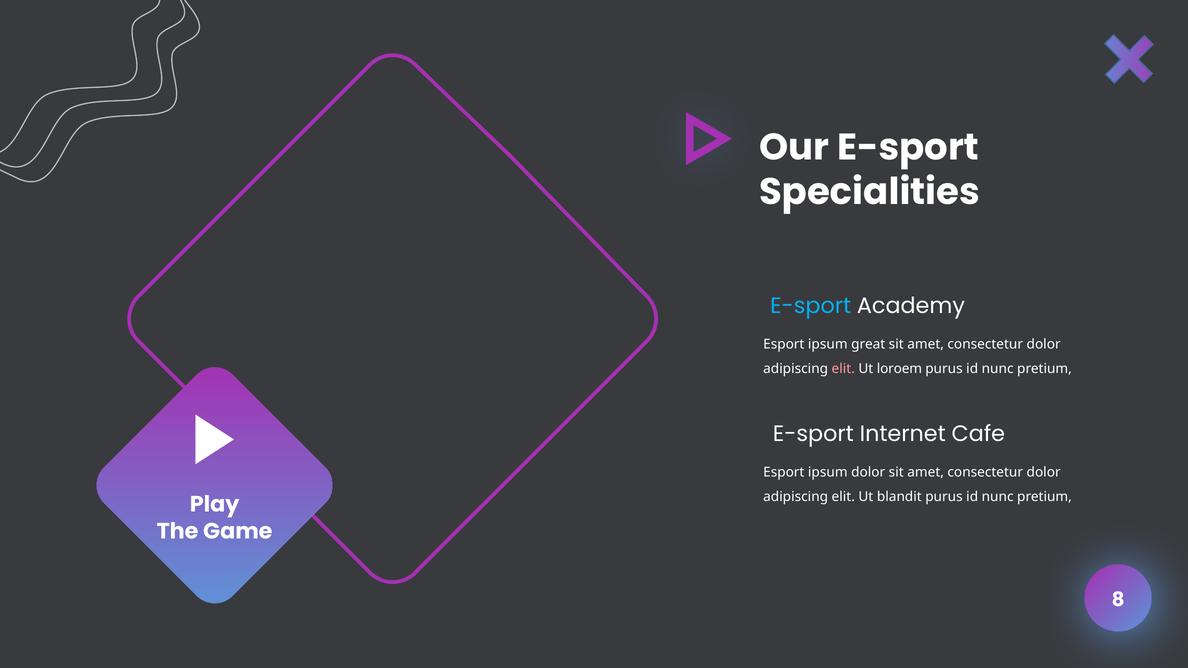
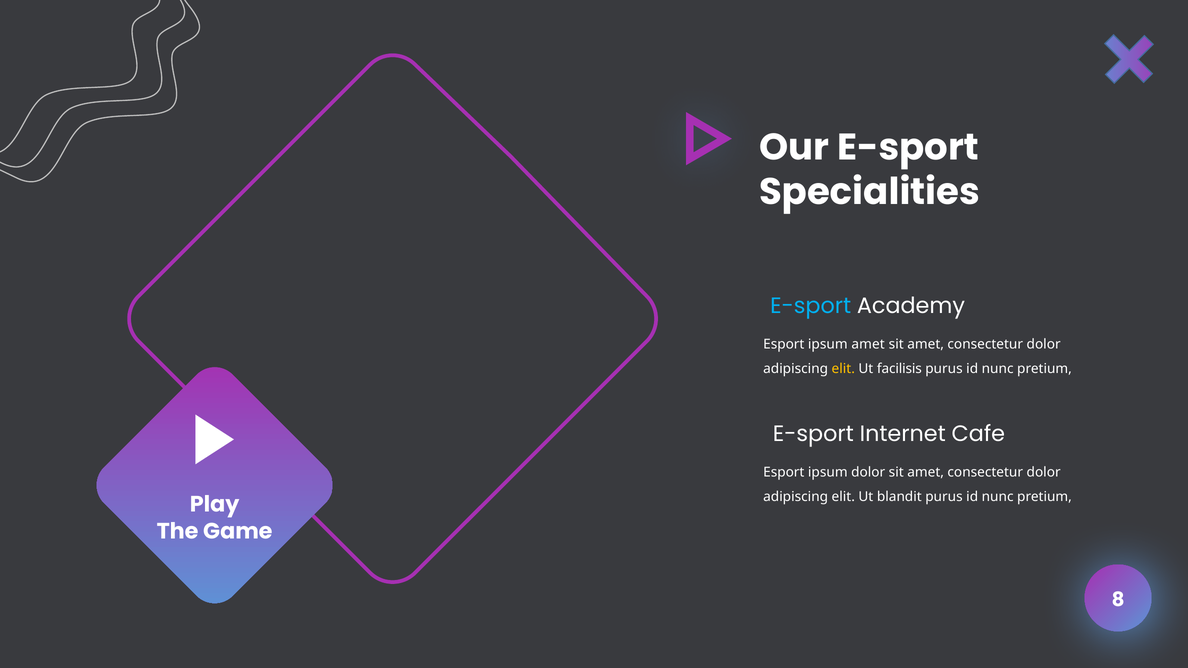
ipsum great: great -> amet
elit at (843, 369) colour: pink -> yellow
loroem: loroem -> facilisis
